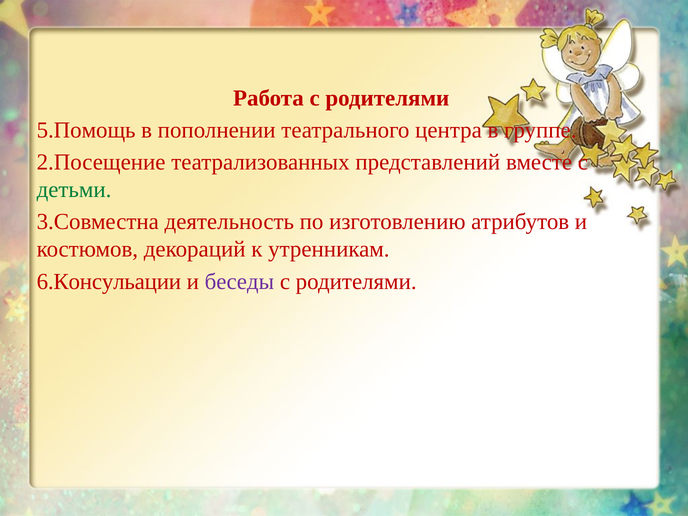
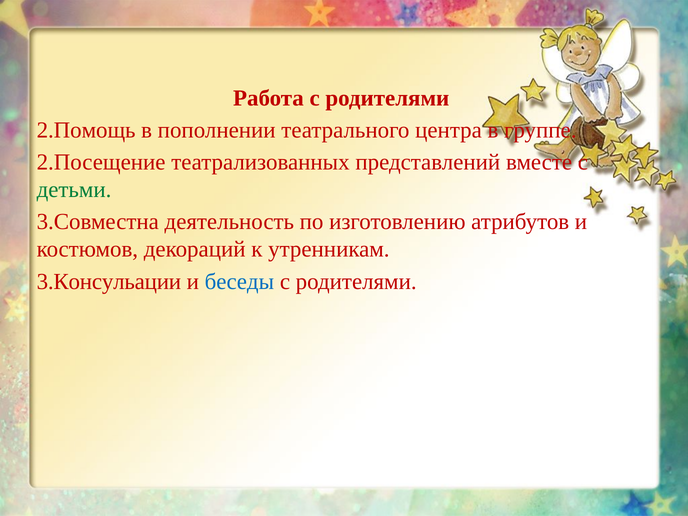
5.Помощь: 5.Помощь -> 2.Помощь
6.Консульации: 6.Консульации -> 3.Консульации
беседы colour: purple -> blue
